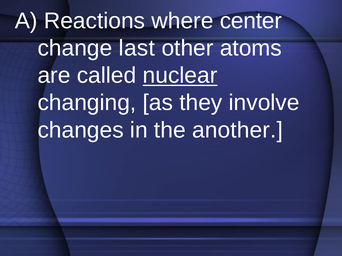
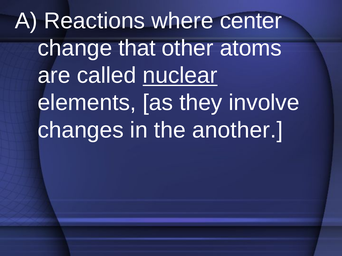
last: last -> that
changing: changing -> elements
